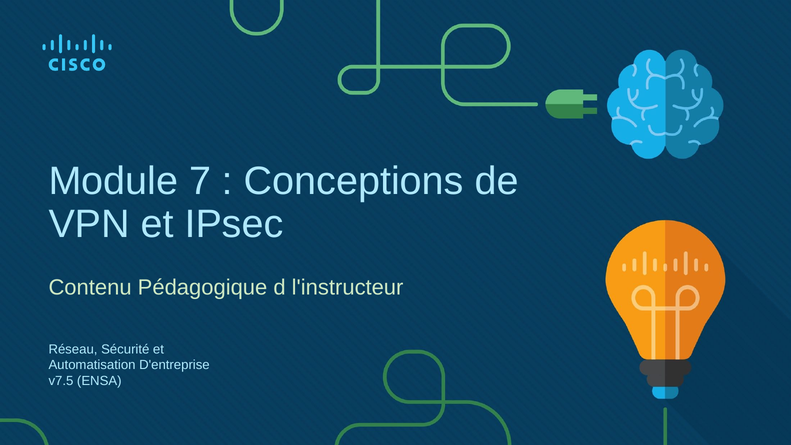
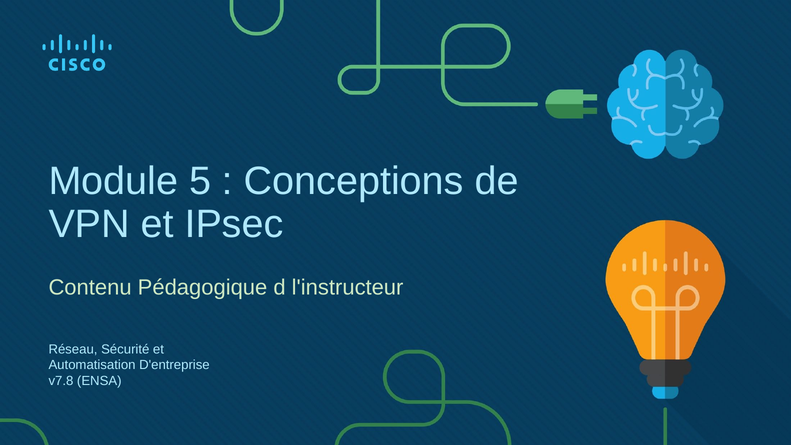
7: 7 -> 5
v7.5: v7.5 -> v7.8
